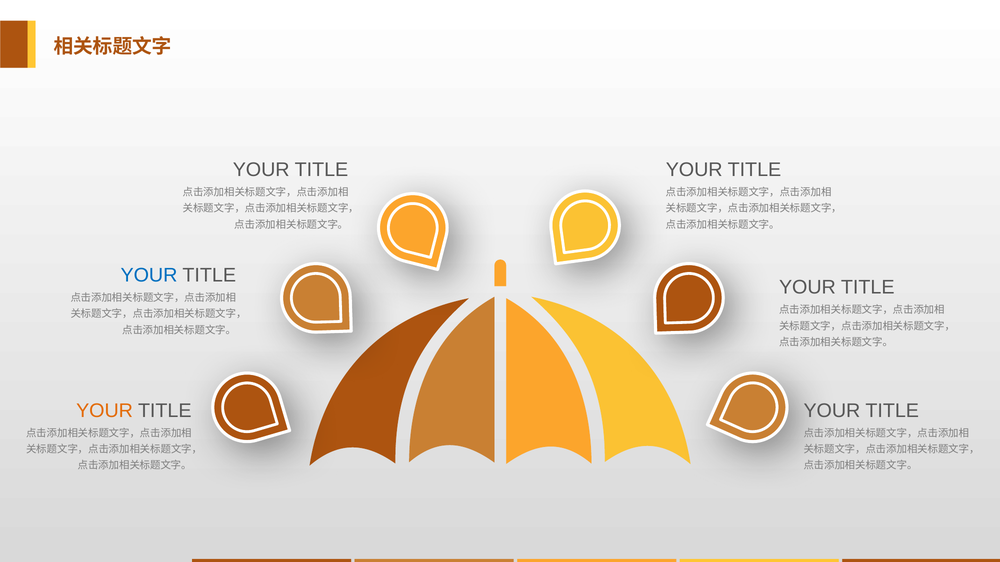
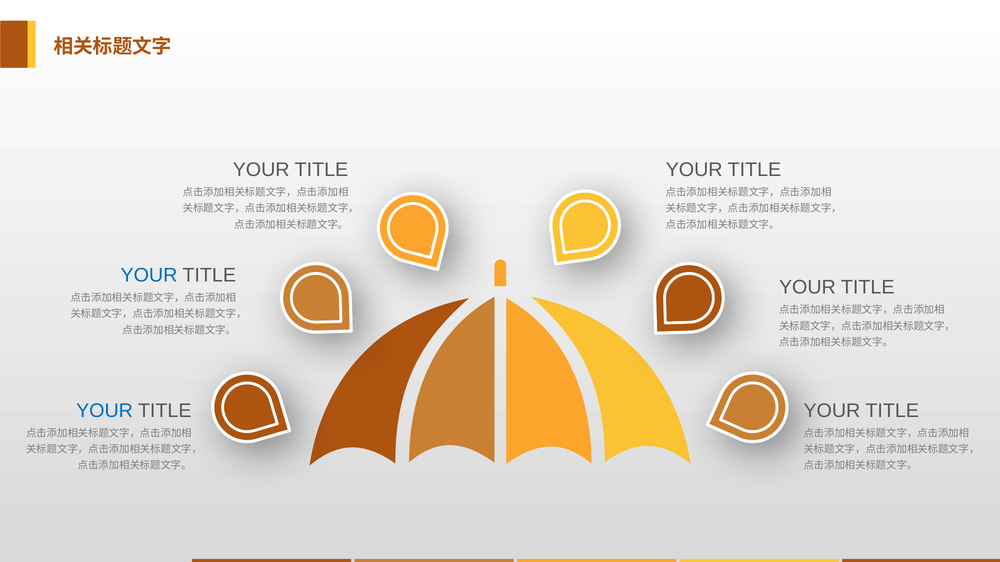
YOUR at (105, 411) colour: orange -> blue
